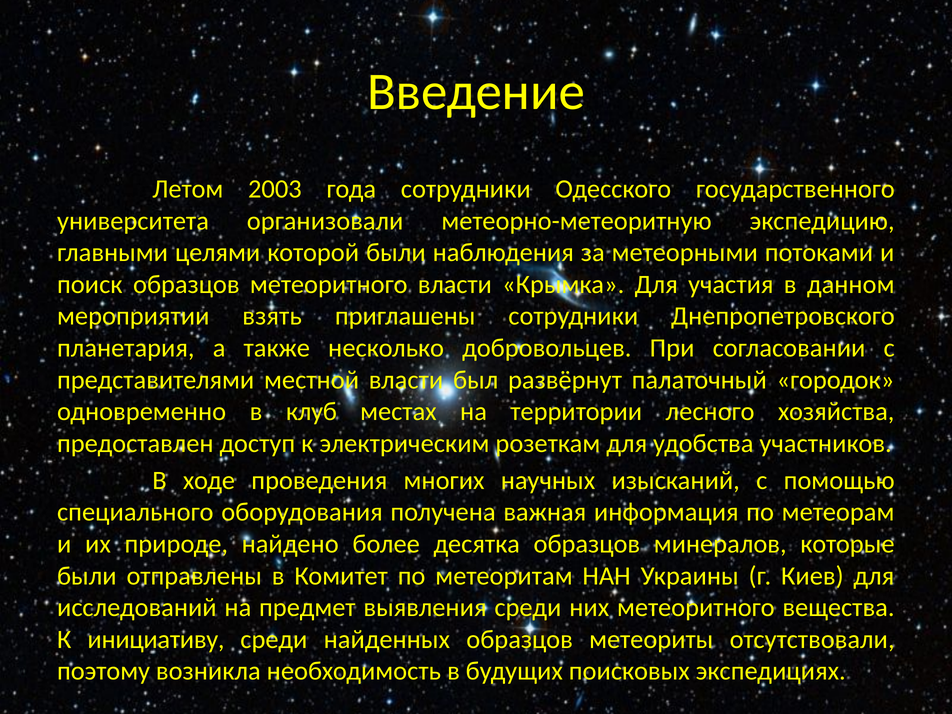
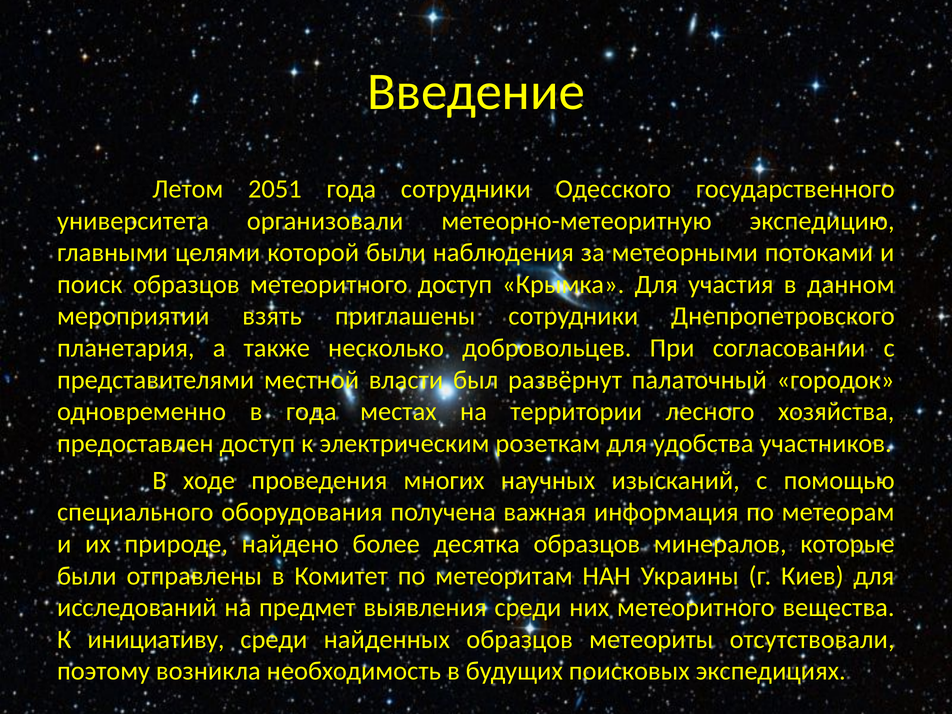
2003: 2003 -> 2051
метеоритного власти: власти -> доступ
в клуб: клуб -> года
